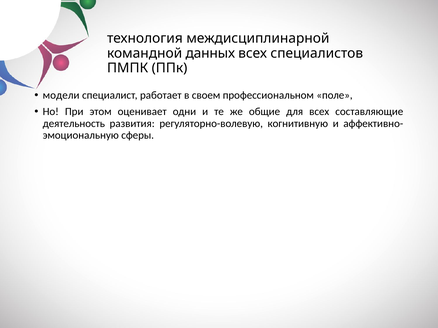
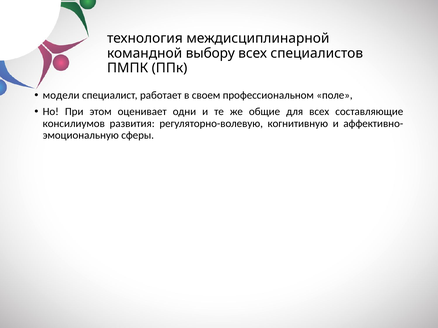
данных: данных -> выбору
деятельность: деятельность -> консилиумов
